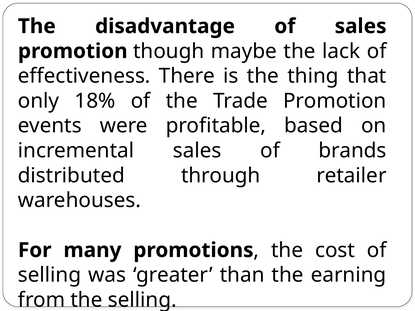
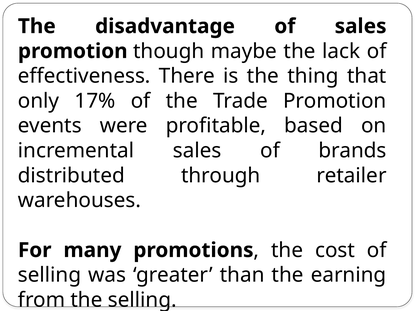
18%: 18% -> 17%
